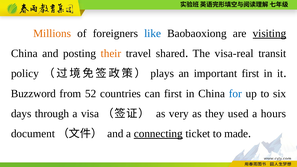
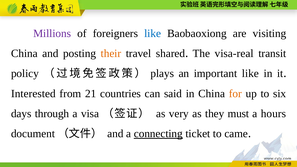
Millions colour: orange -> purple
visiting underline: present -> none
important first: first -> like
Buzzword: Buzzword -> Interested
52: 52 -> 21
can first: first -> said
for colour: blue -> orange
used: used -> must
made: made -> came
